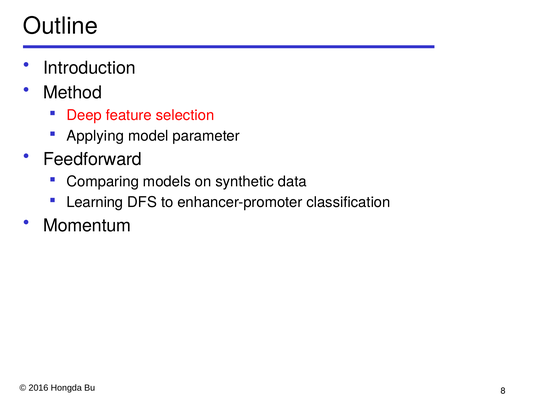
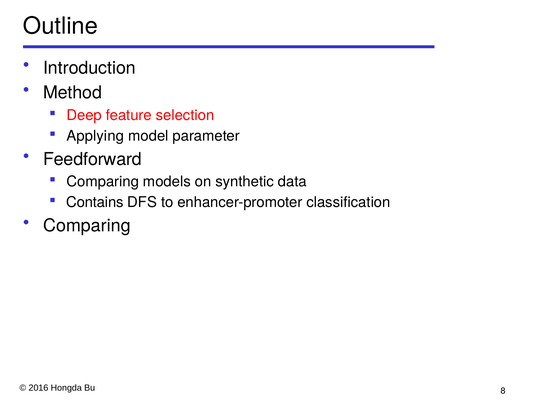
Learning: Learning -> Contains
Momentum at (87, 225): Momentum -> Comparing
